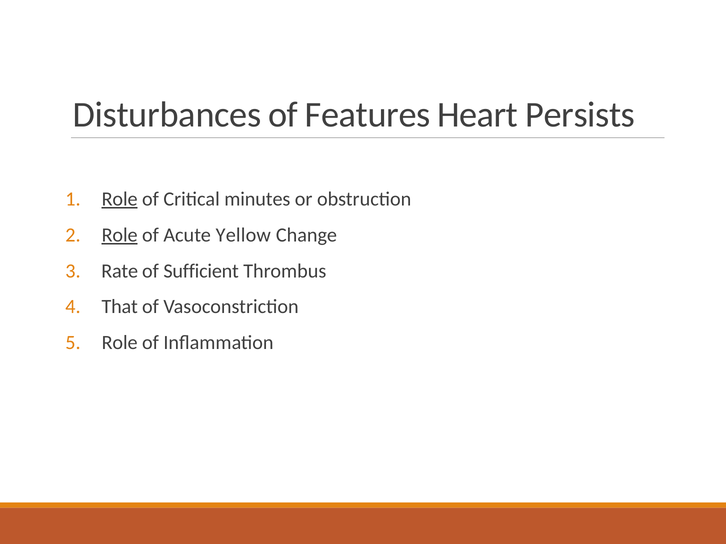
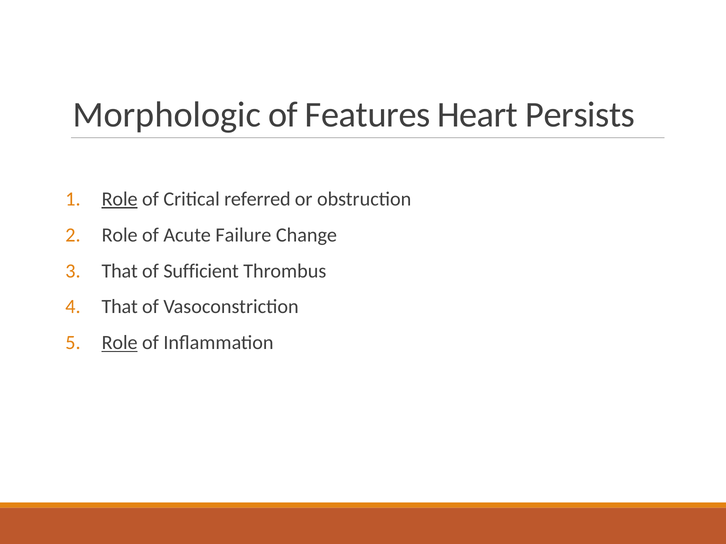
Disturbances: Disturbances -> Morphologic
minutes: minutes -> referred
Role at (120, 235) underline: present -> none
Yellow: Yellow -> Failure
Rate at (120, 271): Rate -> That
Role at (120, 343) underline: none -> present
